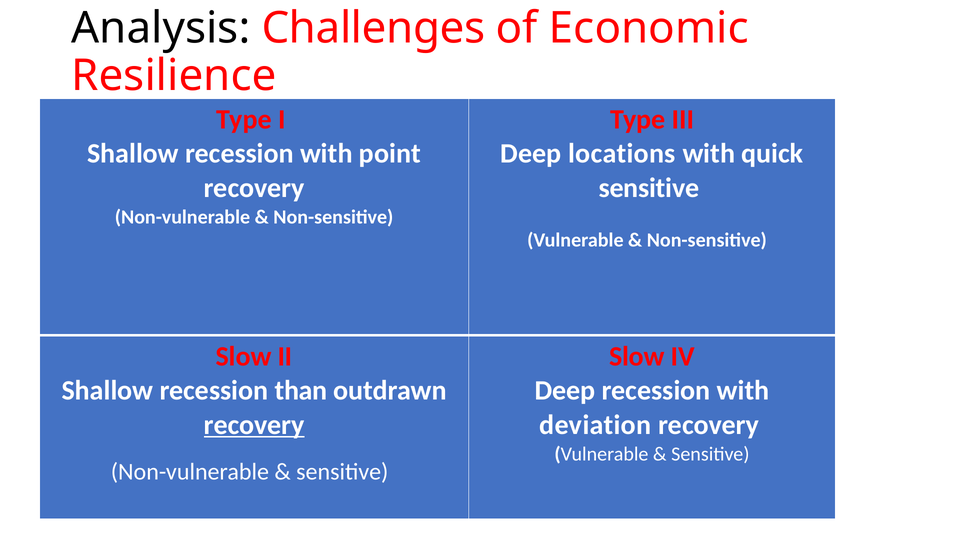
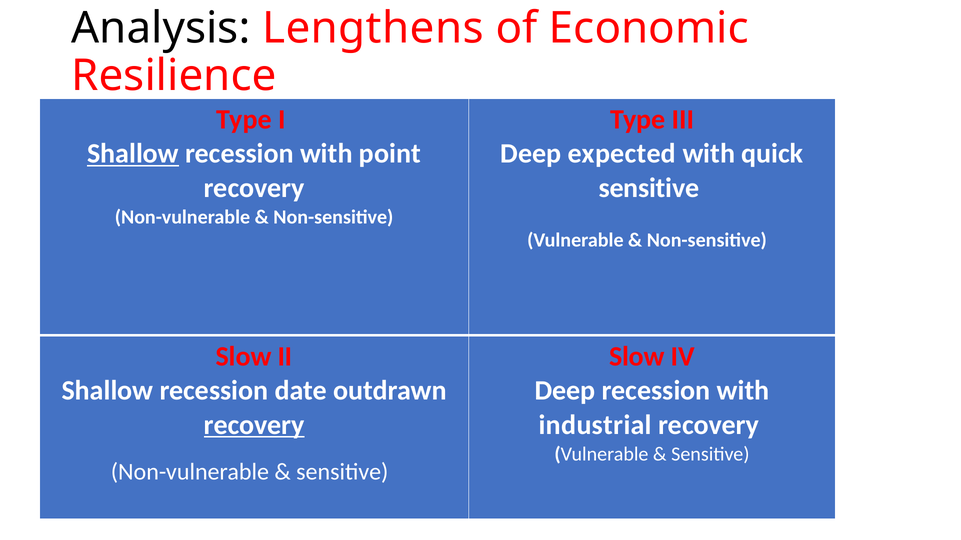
Challenges: Challenges -> Lengthens
Shallow at (133, 154) underline: none -> present
locations: locations -> expected
than: than -> date
deviation: deviation -> industrial
